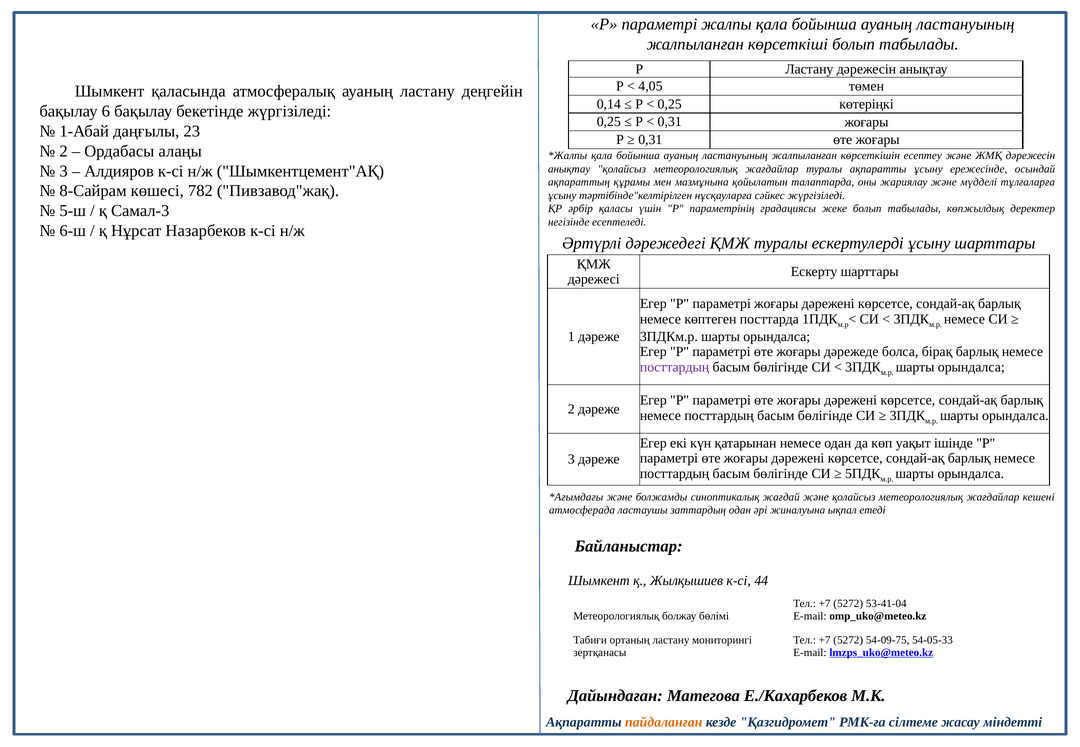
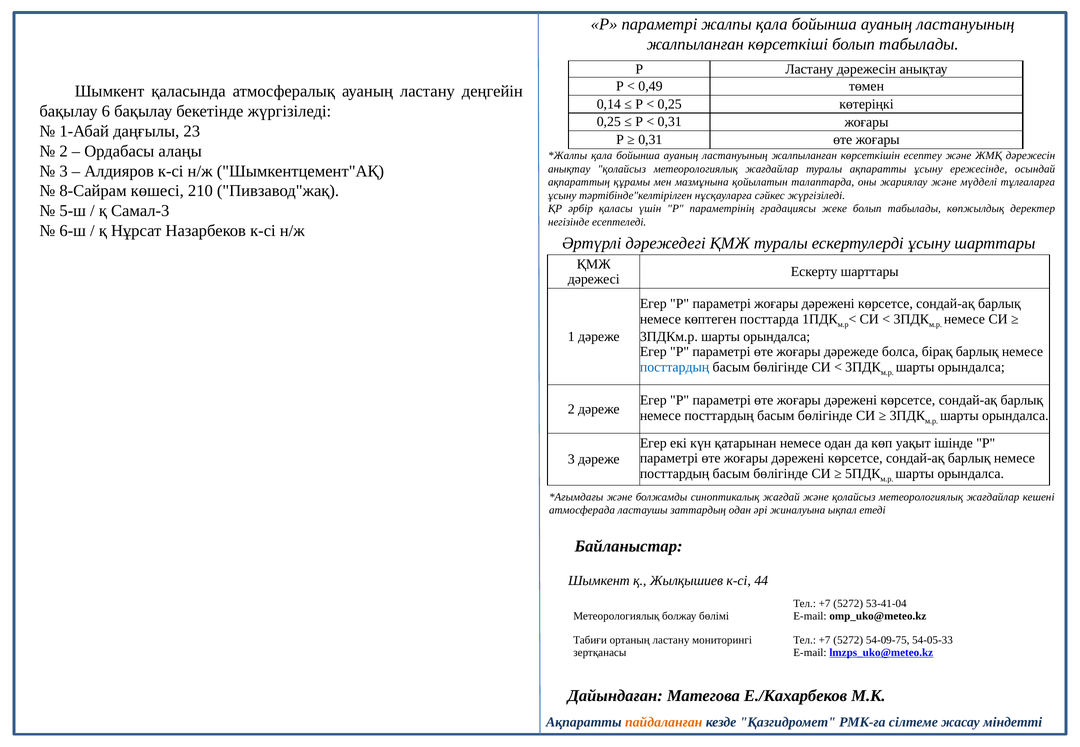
4,05: 4,05 -> 0,49
782: 782 -> 210
посттардың at (675, 367) colour: purple -> blue
